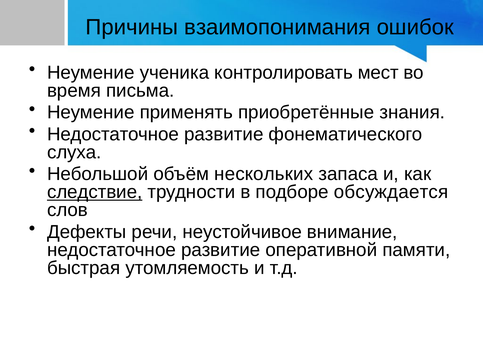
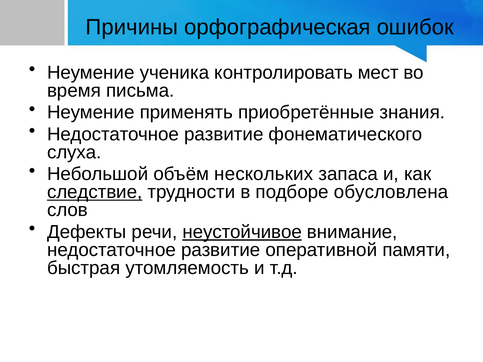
взаимопонимания: взаимопонимания -> орфографическая
обсуждается: обсуждается -> обусловлена
неустойчивое underline: none -> present
